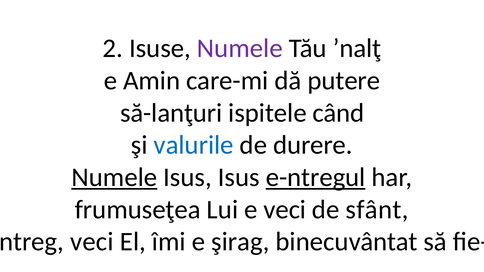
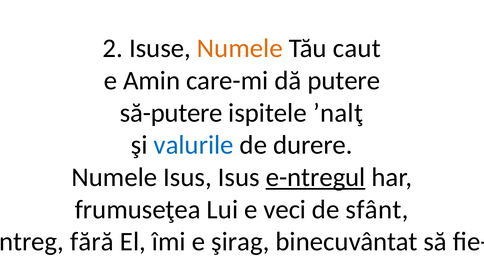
Numele at (240, 48) colour: purple -> orange
ʼnalţ: ʼnalţ -> caut
să-lanţuri: să-lanţuri -> să-putere
când: când -> ʼnalţ
Numele at (114, 178) underline: present -> none
veci at (92, 242): veci -> fără
